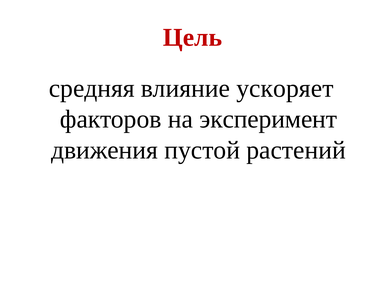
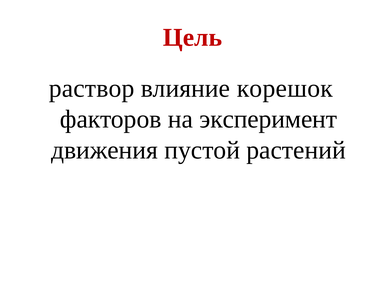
средняя: средняя -> раствор
ускоряет: ускоряет -> корешок
